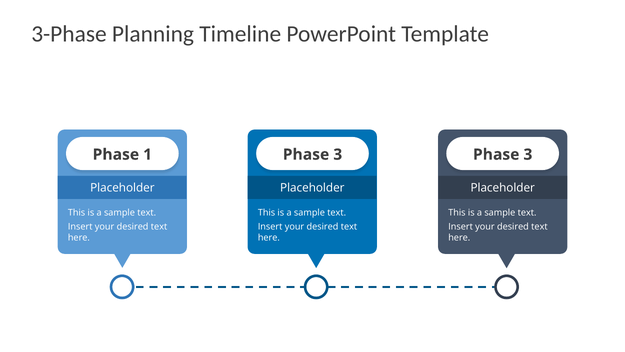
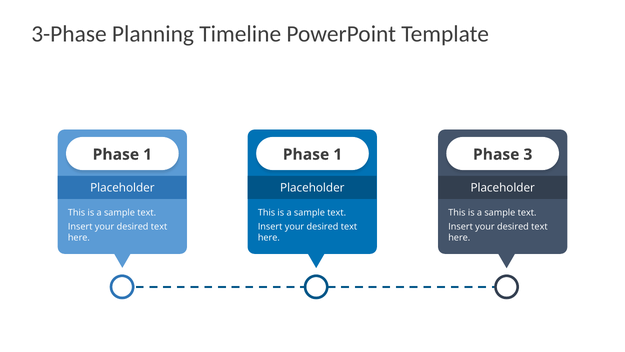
1 Phase 3: 3 -> 1
